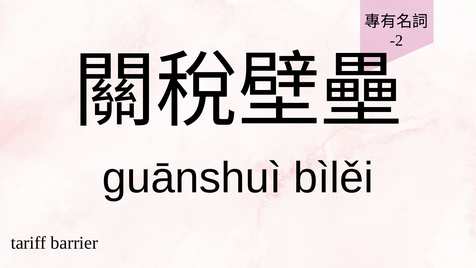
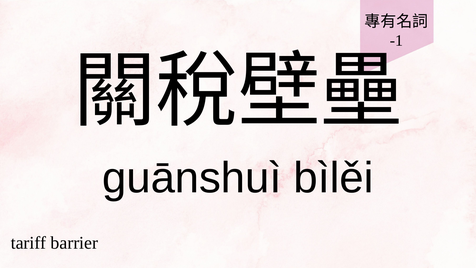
-2: -2 -> -1
